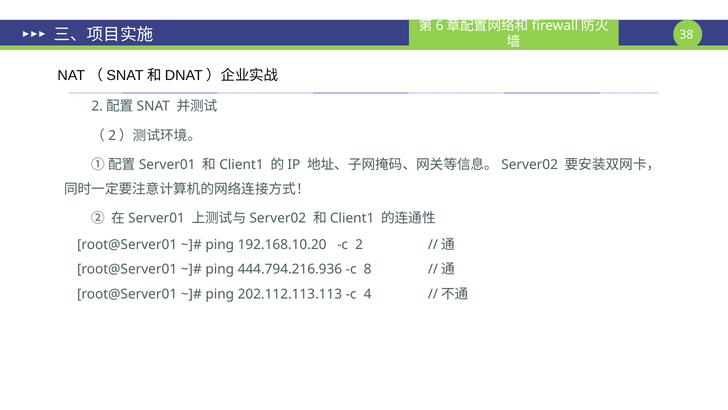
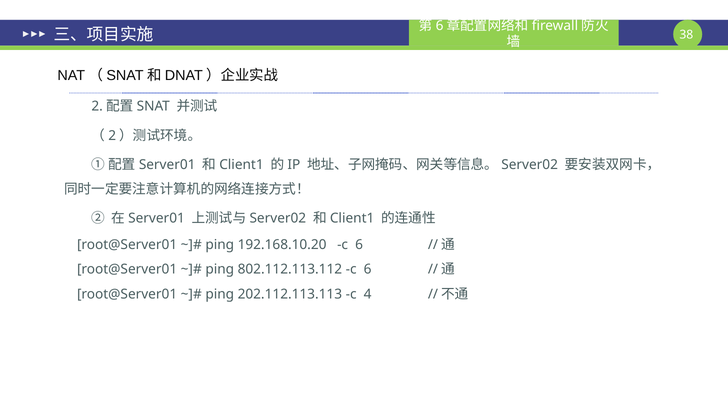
192.168.10.20 c 2: 2 -> 6
444.794.216.936: 444.794.216.936 -> 802.112.113.112
8 at (368, 269): 8 -> 6
